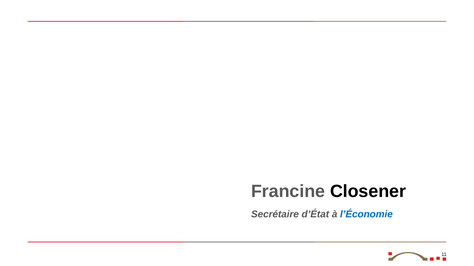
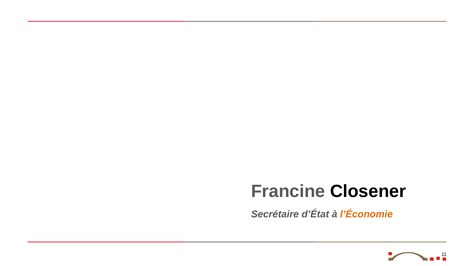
l’Économie colour: blue -> orange
